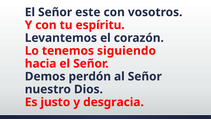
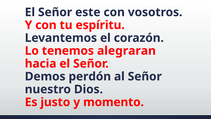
siguiendo: siguiendo -> alegraran
desgracia: desgracia -> momento
